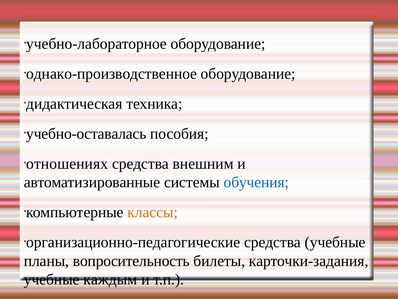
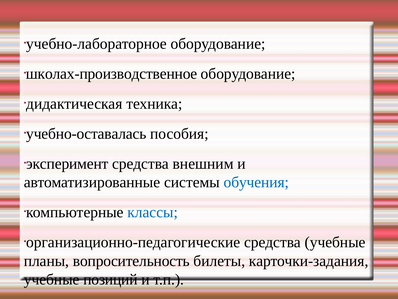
однако-производственное: однако-производственное -> школах-производственное
отношениях: отношениях -> эксперимент
классы colour: orange -> blue
каждым: каждым -> позиций
